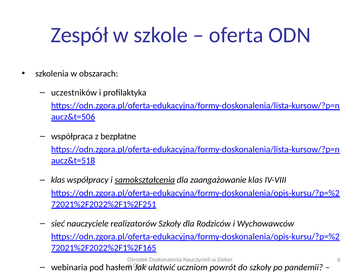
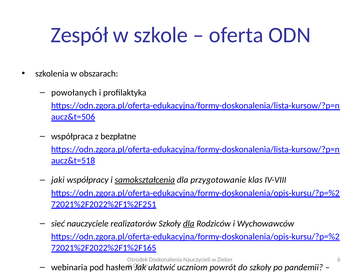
uczestników: uczestników -> powołanych
klas at (58, 180): klas -> jaki
zaangażowanie: zaangażowanie -> przygotowanie
dla at (189, 223) underline: none -> present
